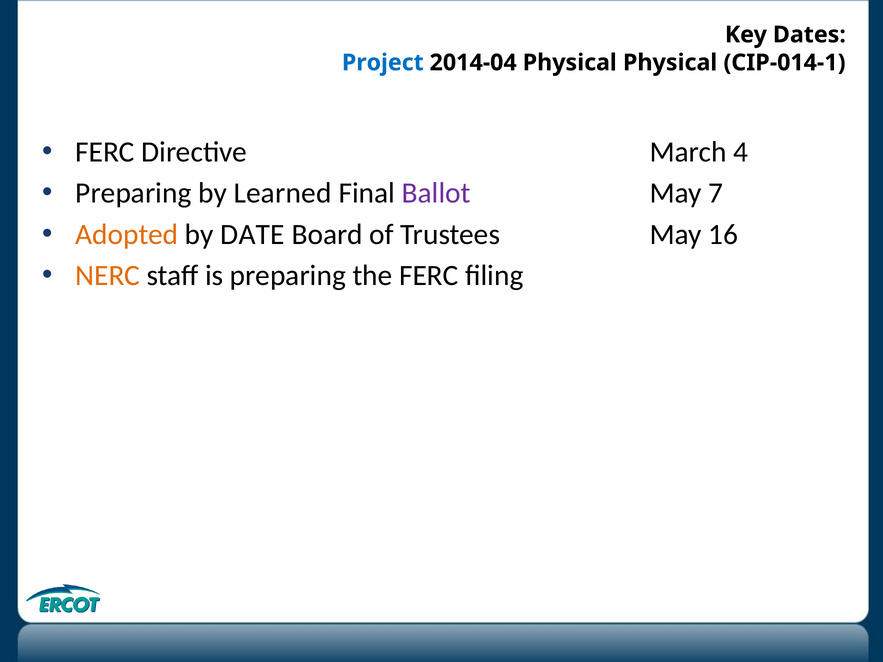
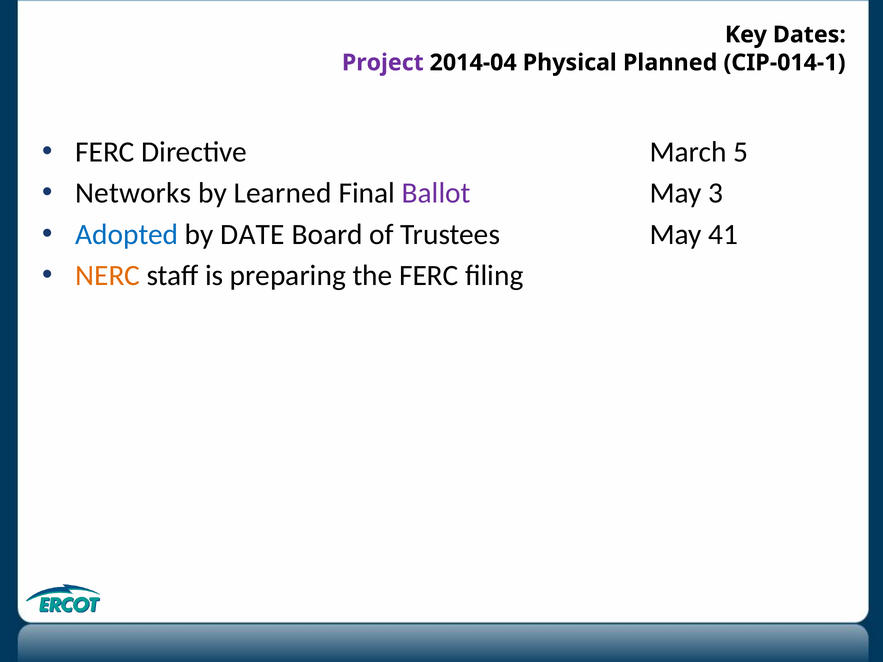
Project colour: blue -> purple
Physical Physical: Physical -> Planned
4: 4 -> 5
Preparing at (133, 193): Preparing -> Networks
7: 7 -> 3
Adopted colour: orange -> blue
16: 16 -> 41
